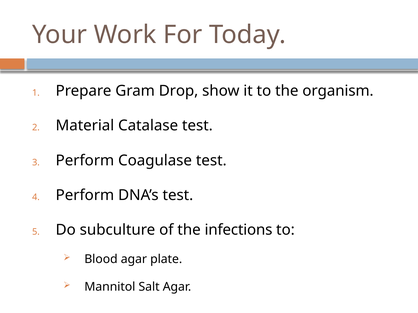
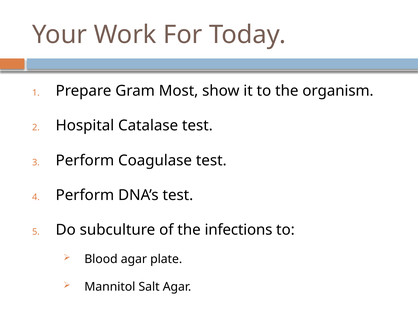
Drop: Drop -> Most
Material: Material -> Hospital
